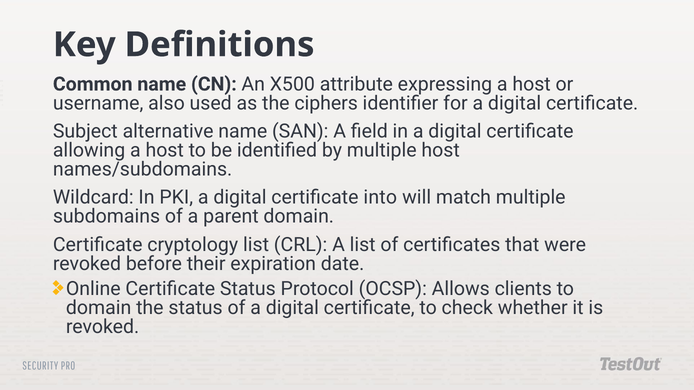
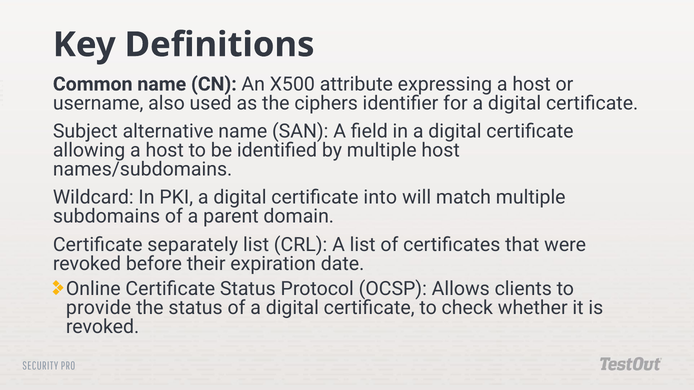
cryptology: cryptology -> separately
domain at (99, 308): domain -> provide
